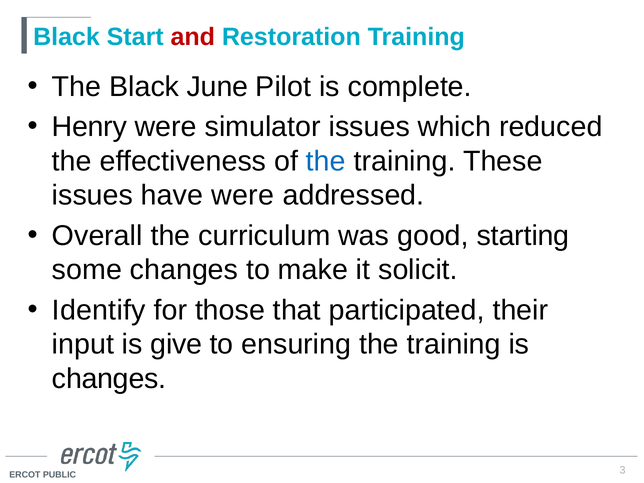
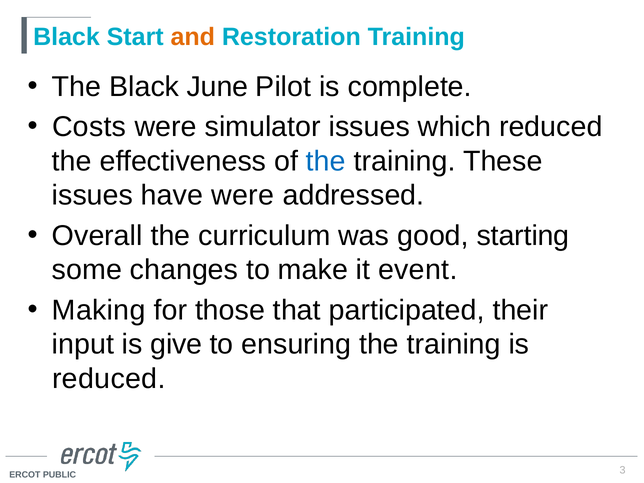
and colour: red -> orange
Henry: Henry -> Costs
solicit: solicit -> event
Identify: Identify -> Making
changes at (109, 379): changes -> reduced
